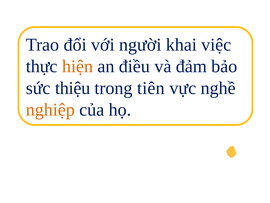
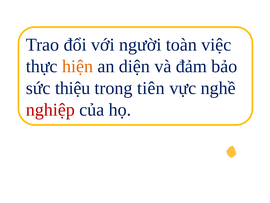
khai: khai -> toàn
điều: điều -> diện
nghiệp colour: orange -> red
